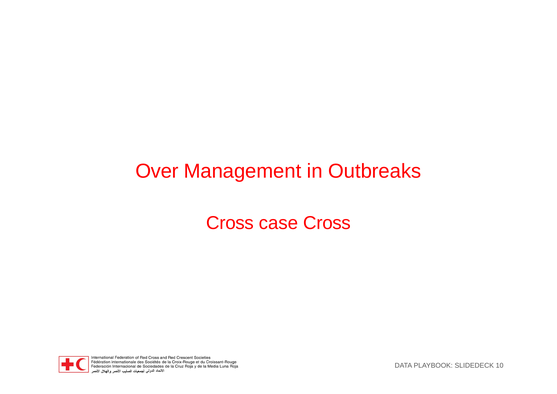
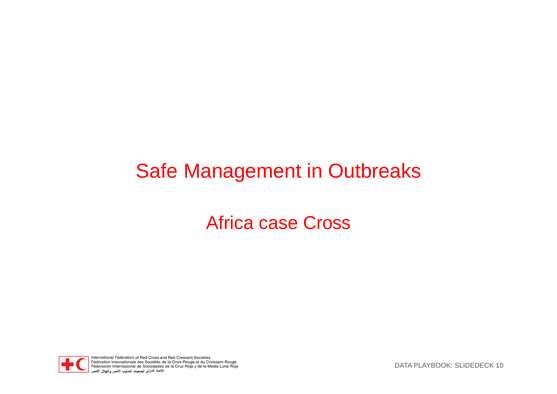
Over: Over -> Safe
Cross at (230, 223): Cross -> Africa
